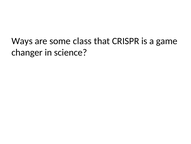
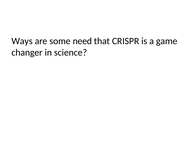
class: class -> need
